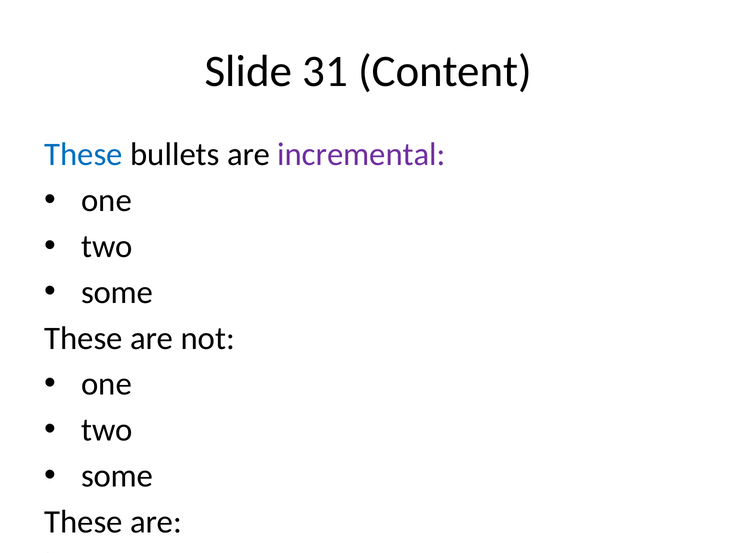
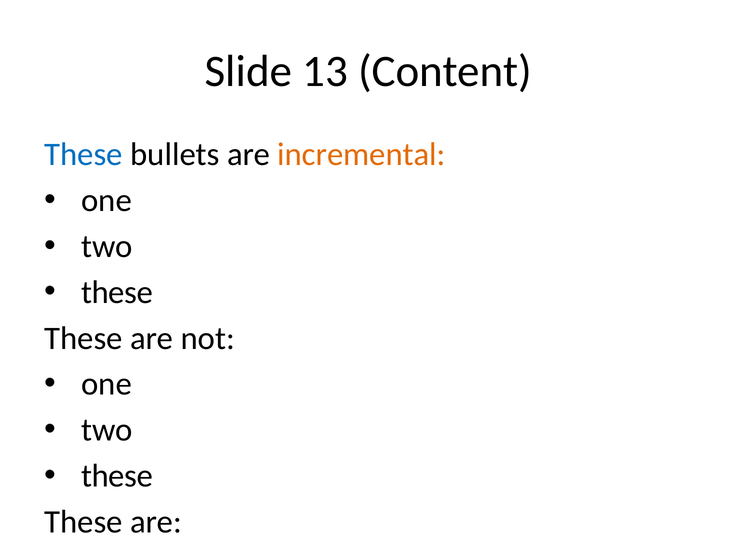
31: 31 -> 13
incremental colour: purple -> orange
some at (117, 292): some -> these
some at (117, 476): some -> these
